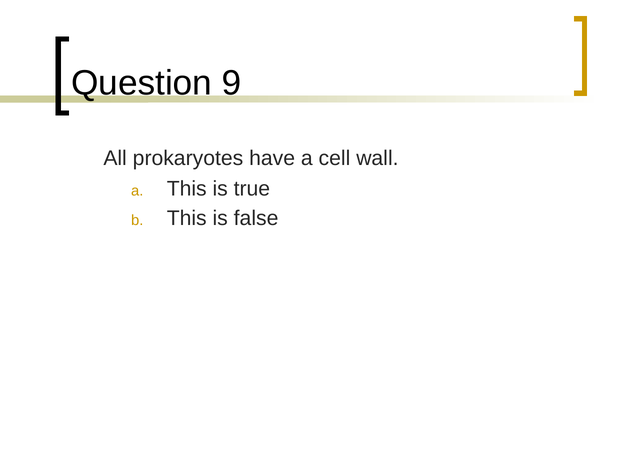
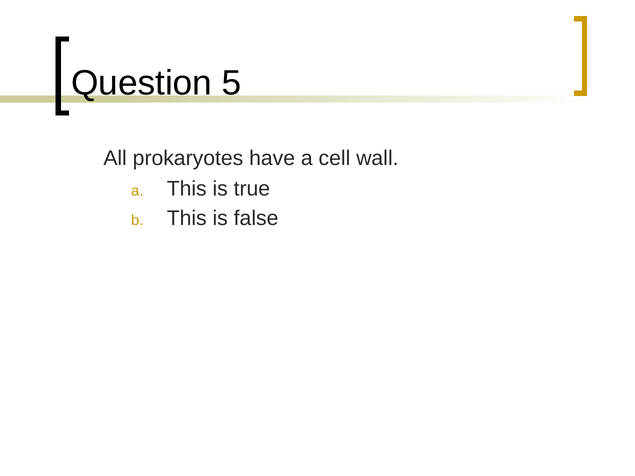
9: 9 -> 5
